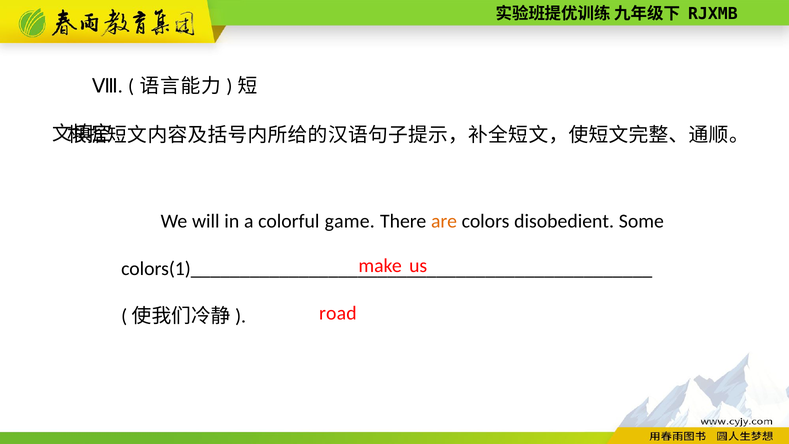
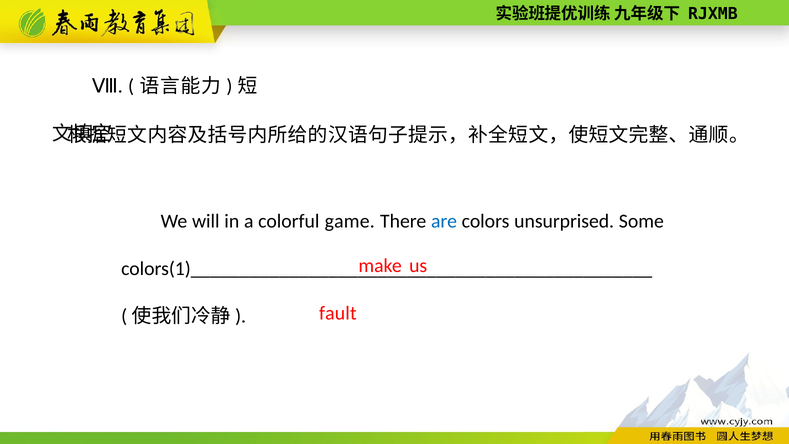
are colour: orange -> blue
disobedient: disobedient -> unsurprised
road: road -> fault
